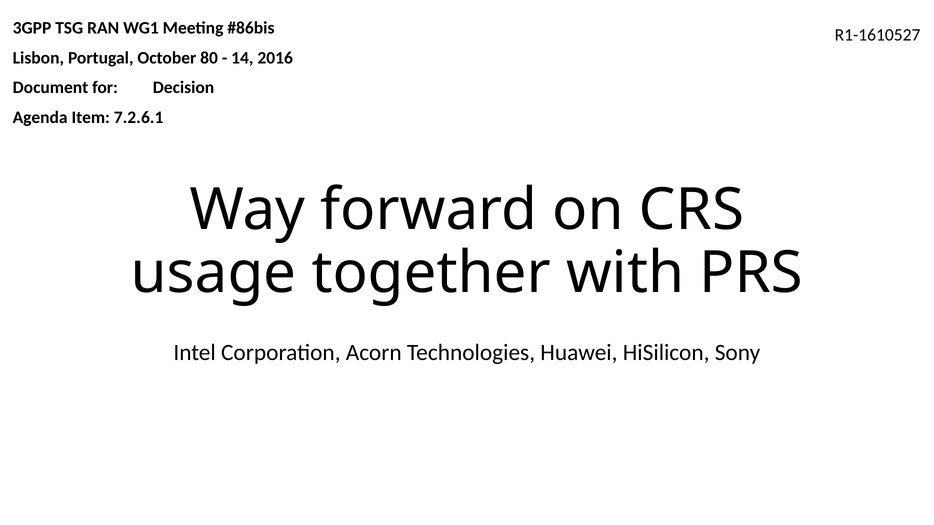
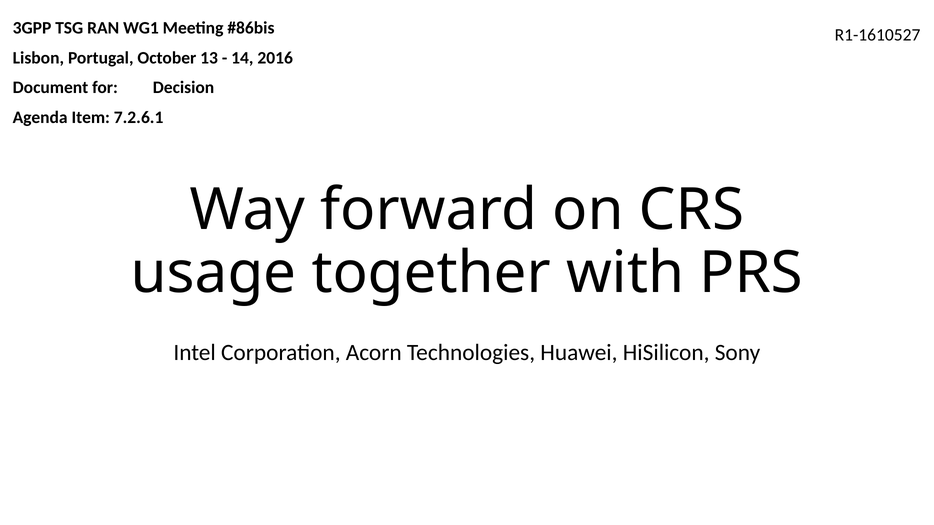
80: 80 -> 13
